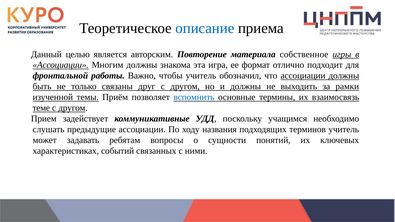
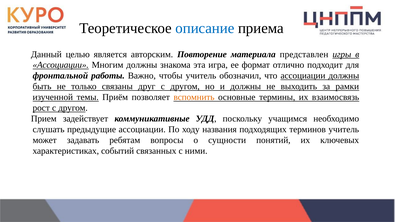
собственное: собственное -> представлен
вспомнить colour: blue -> orange
теме: теме -> рост
